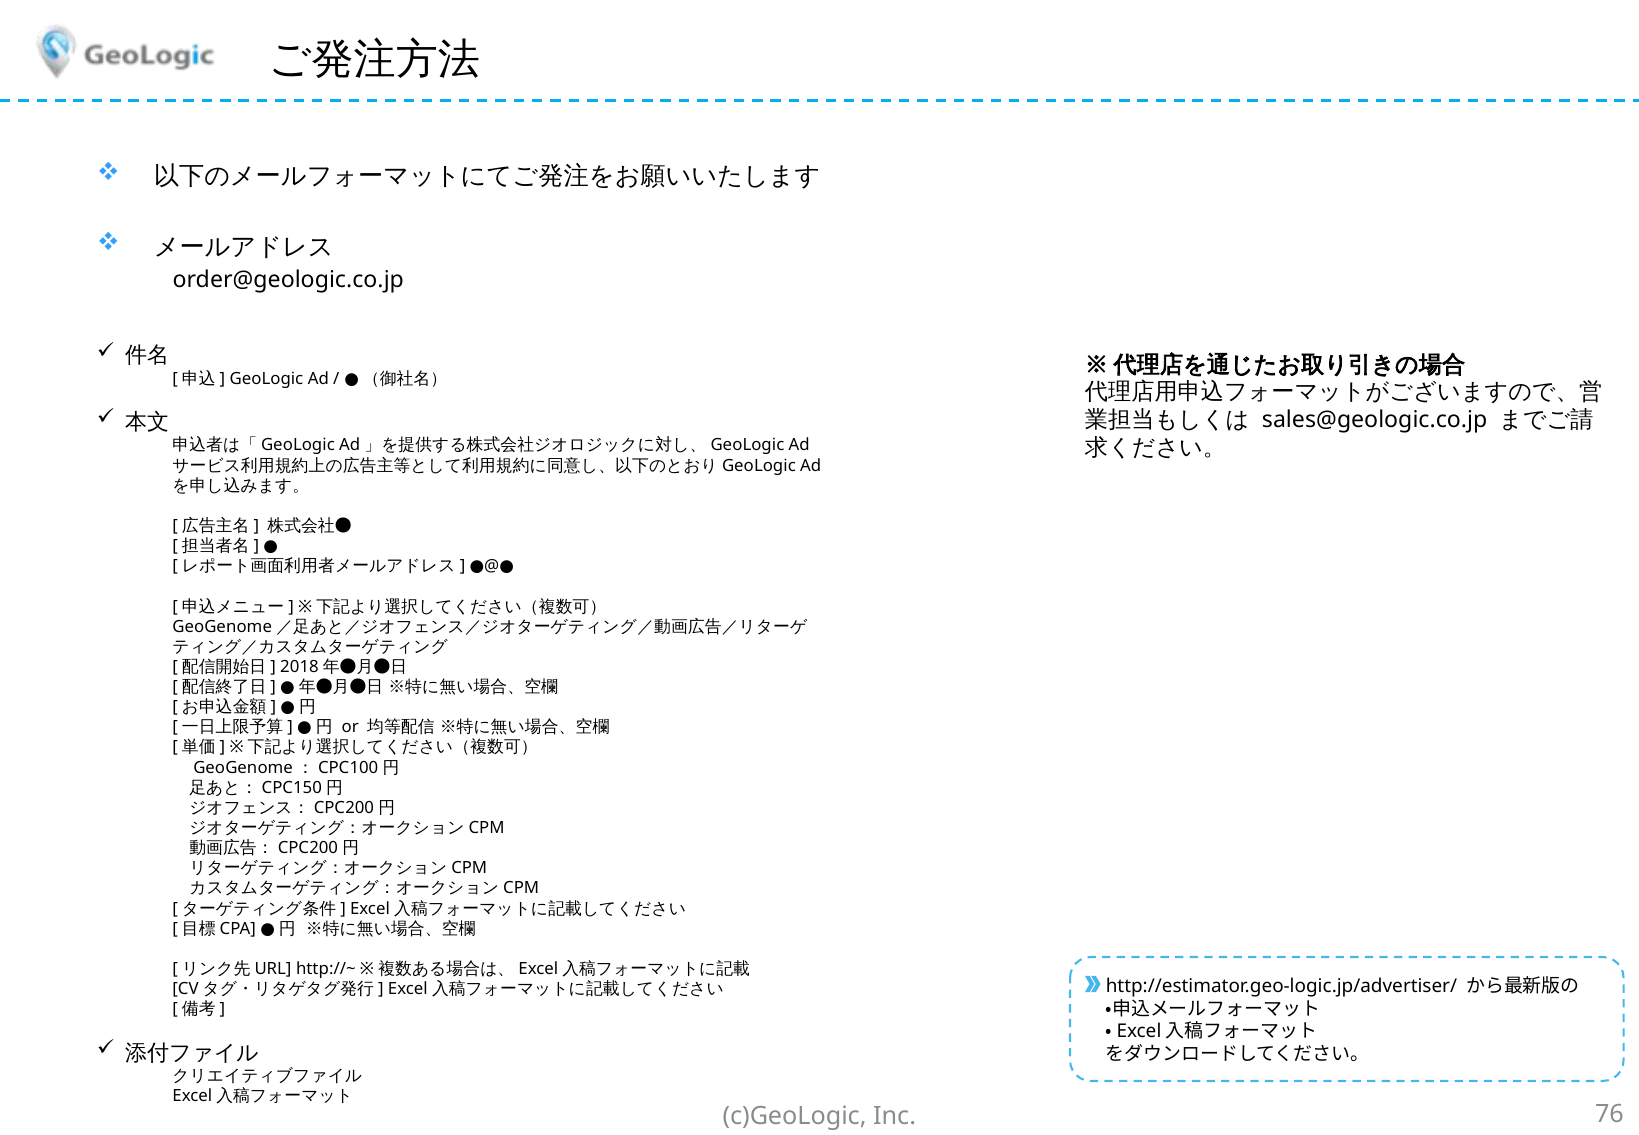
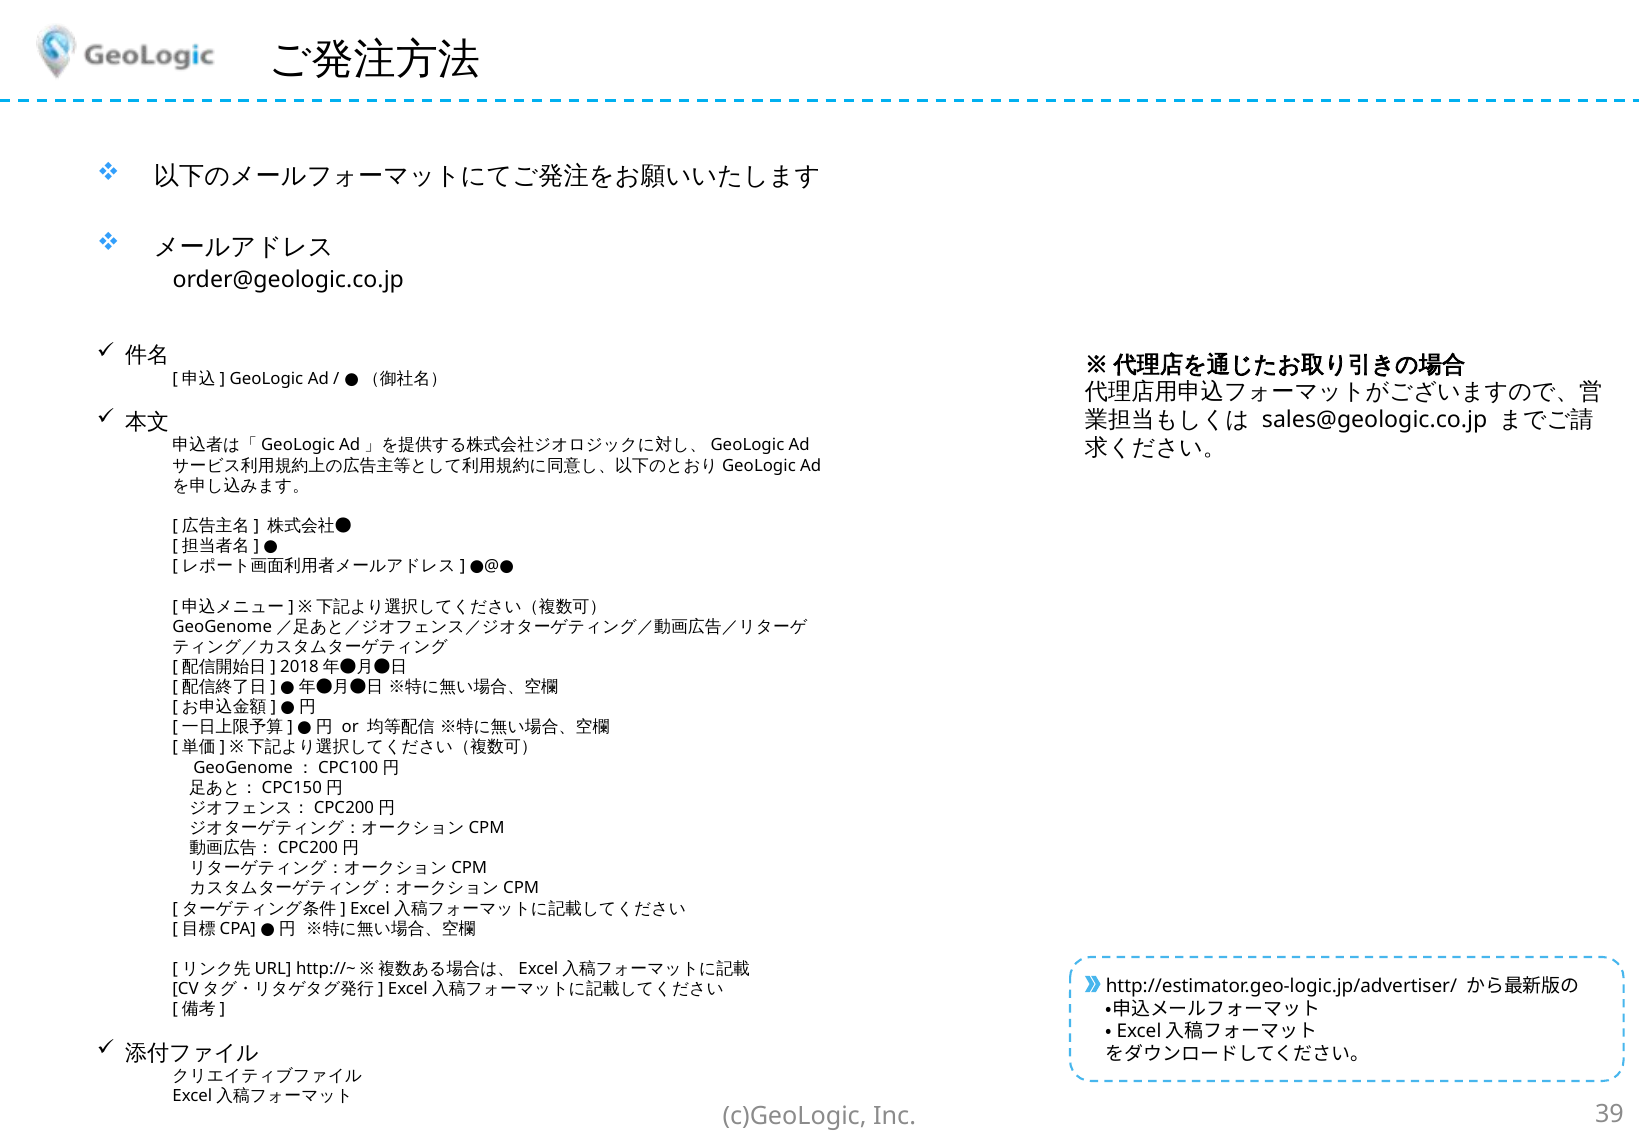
76: 76 -> 39
